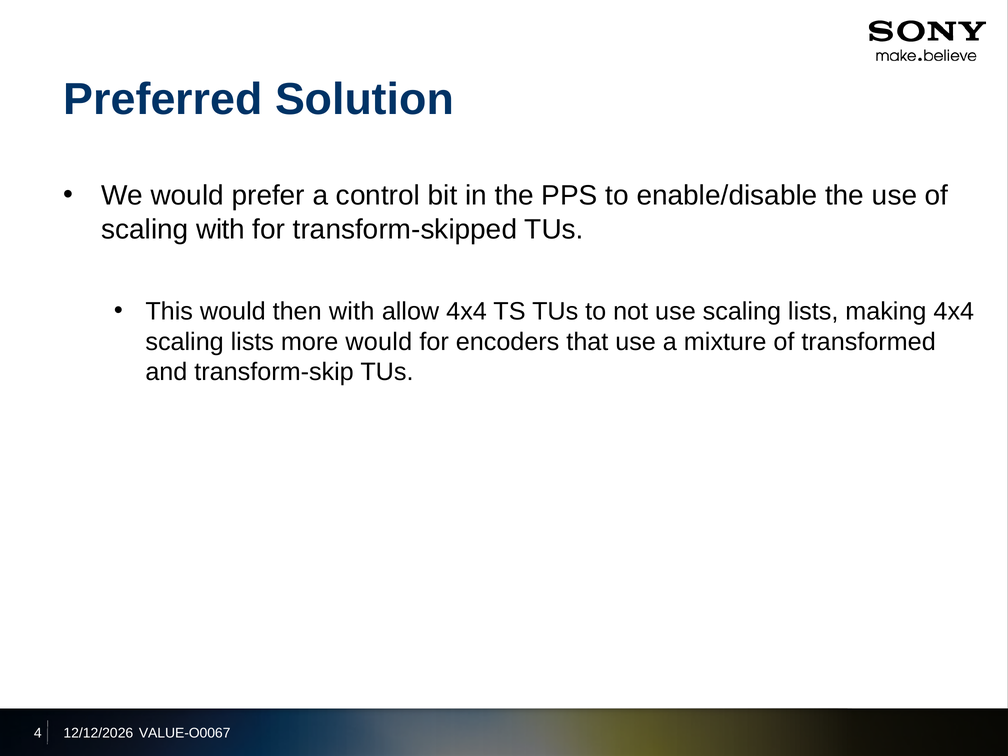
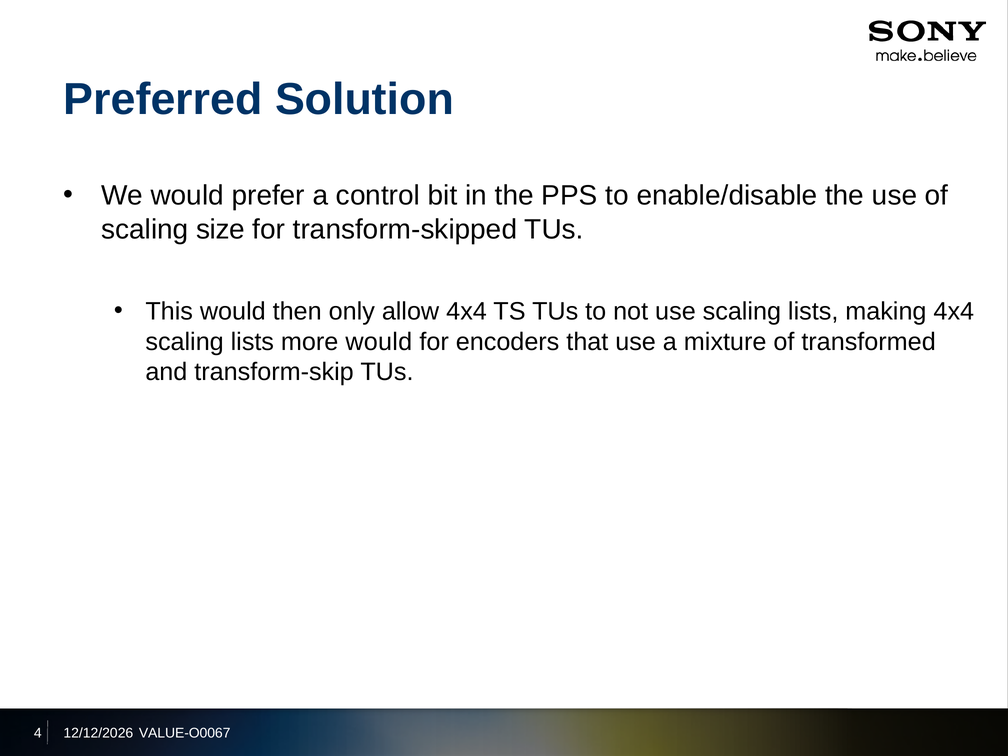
scaling with: with -> size
then with: with -> only
